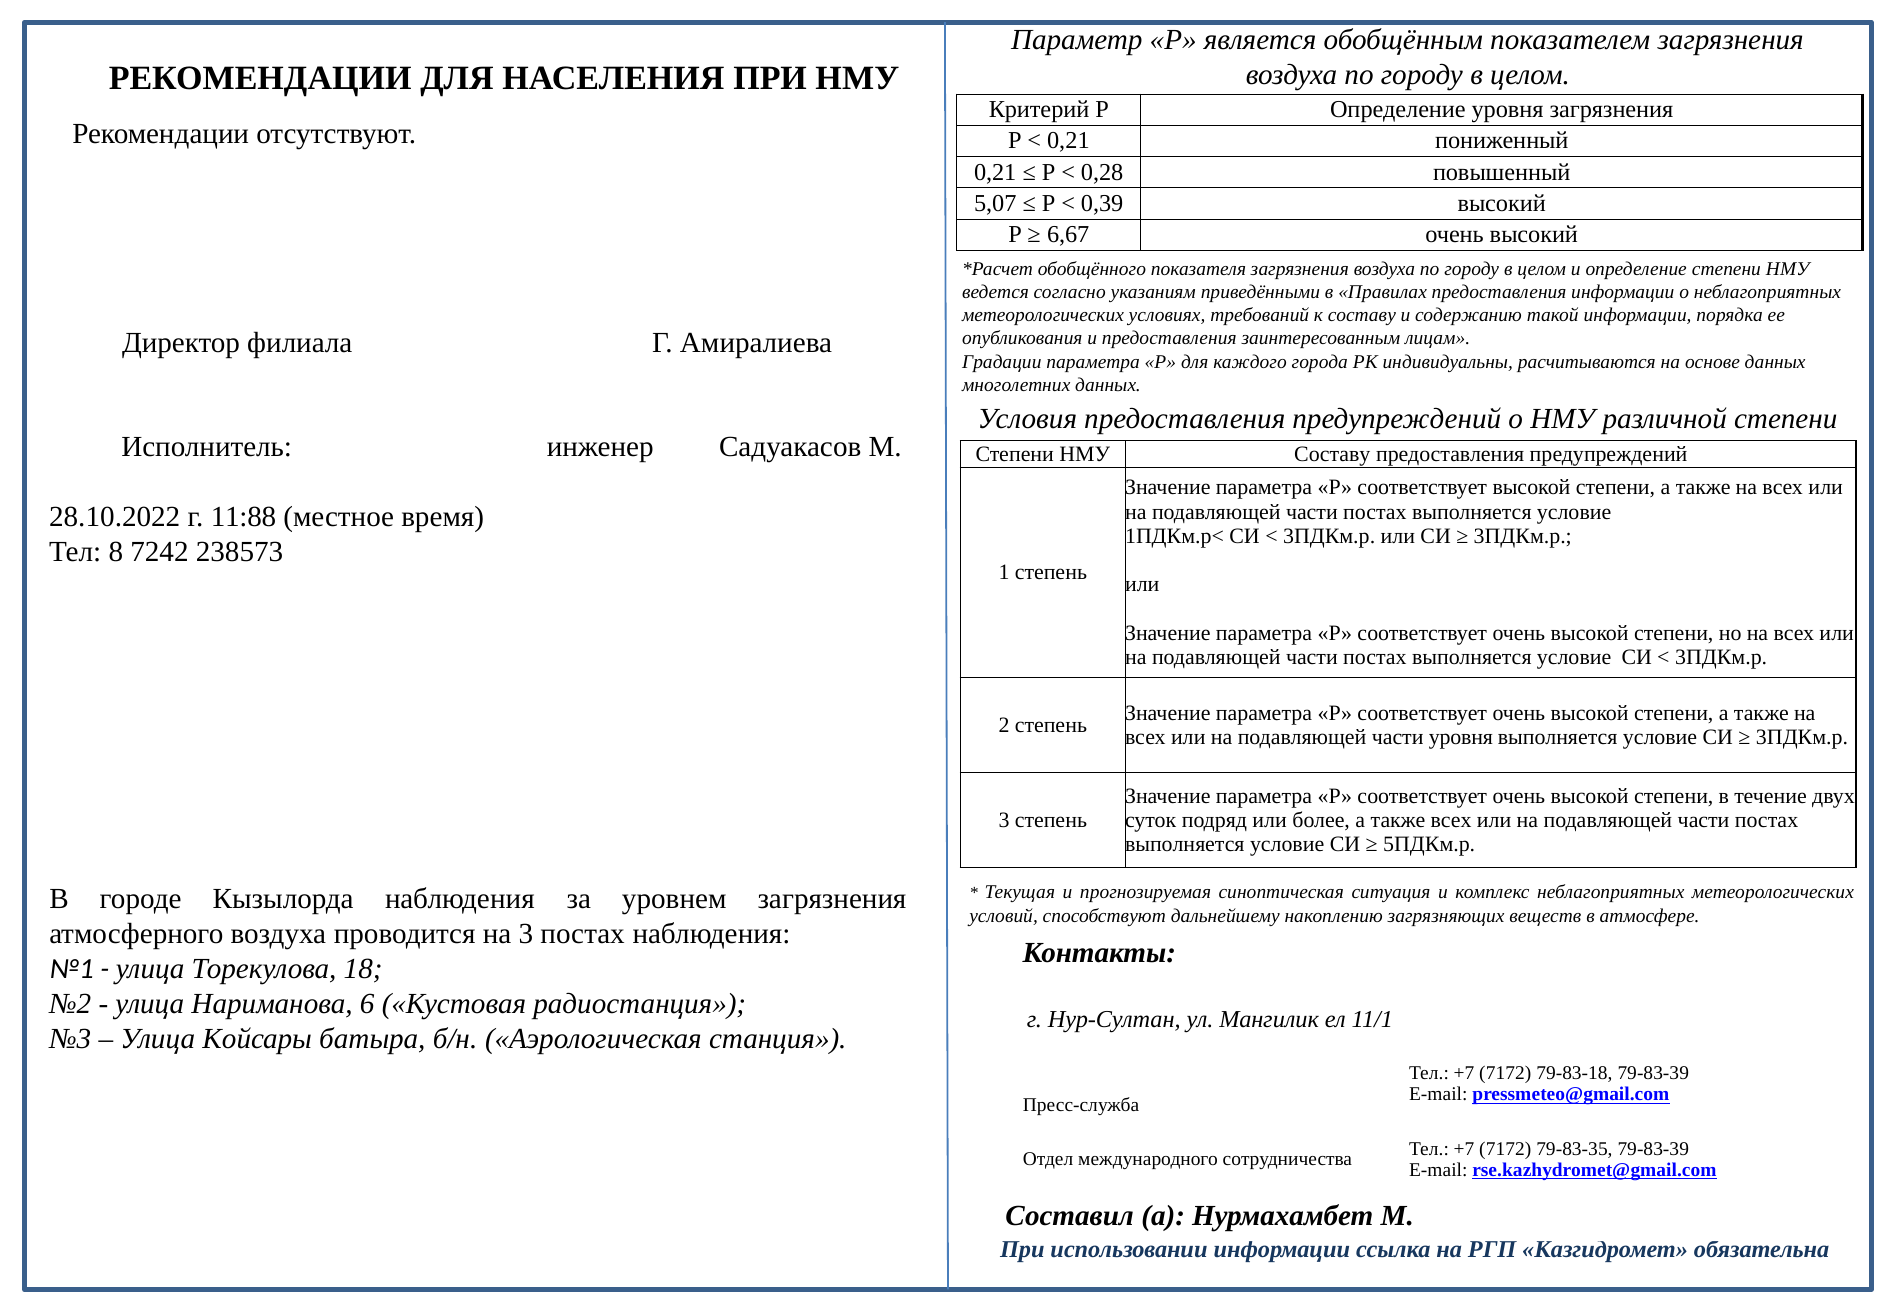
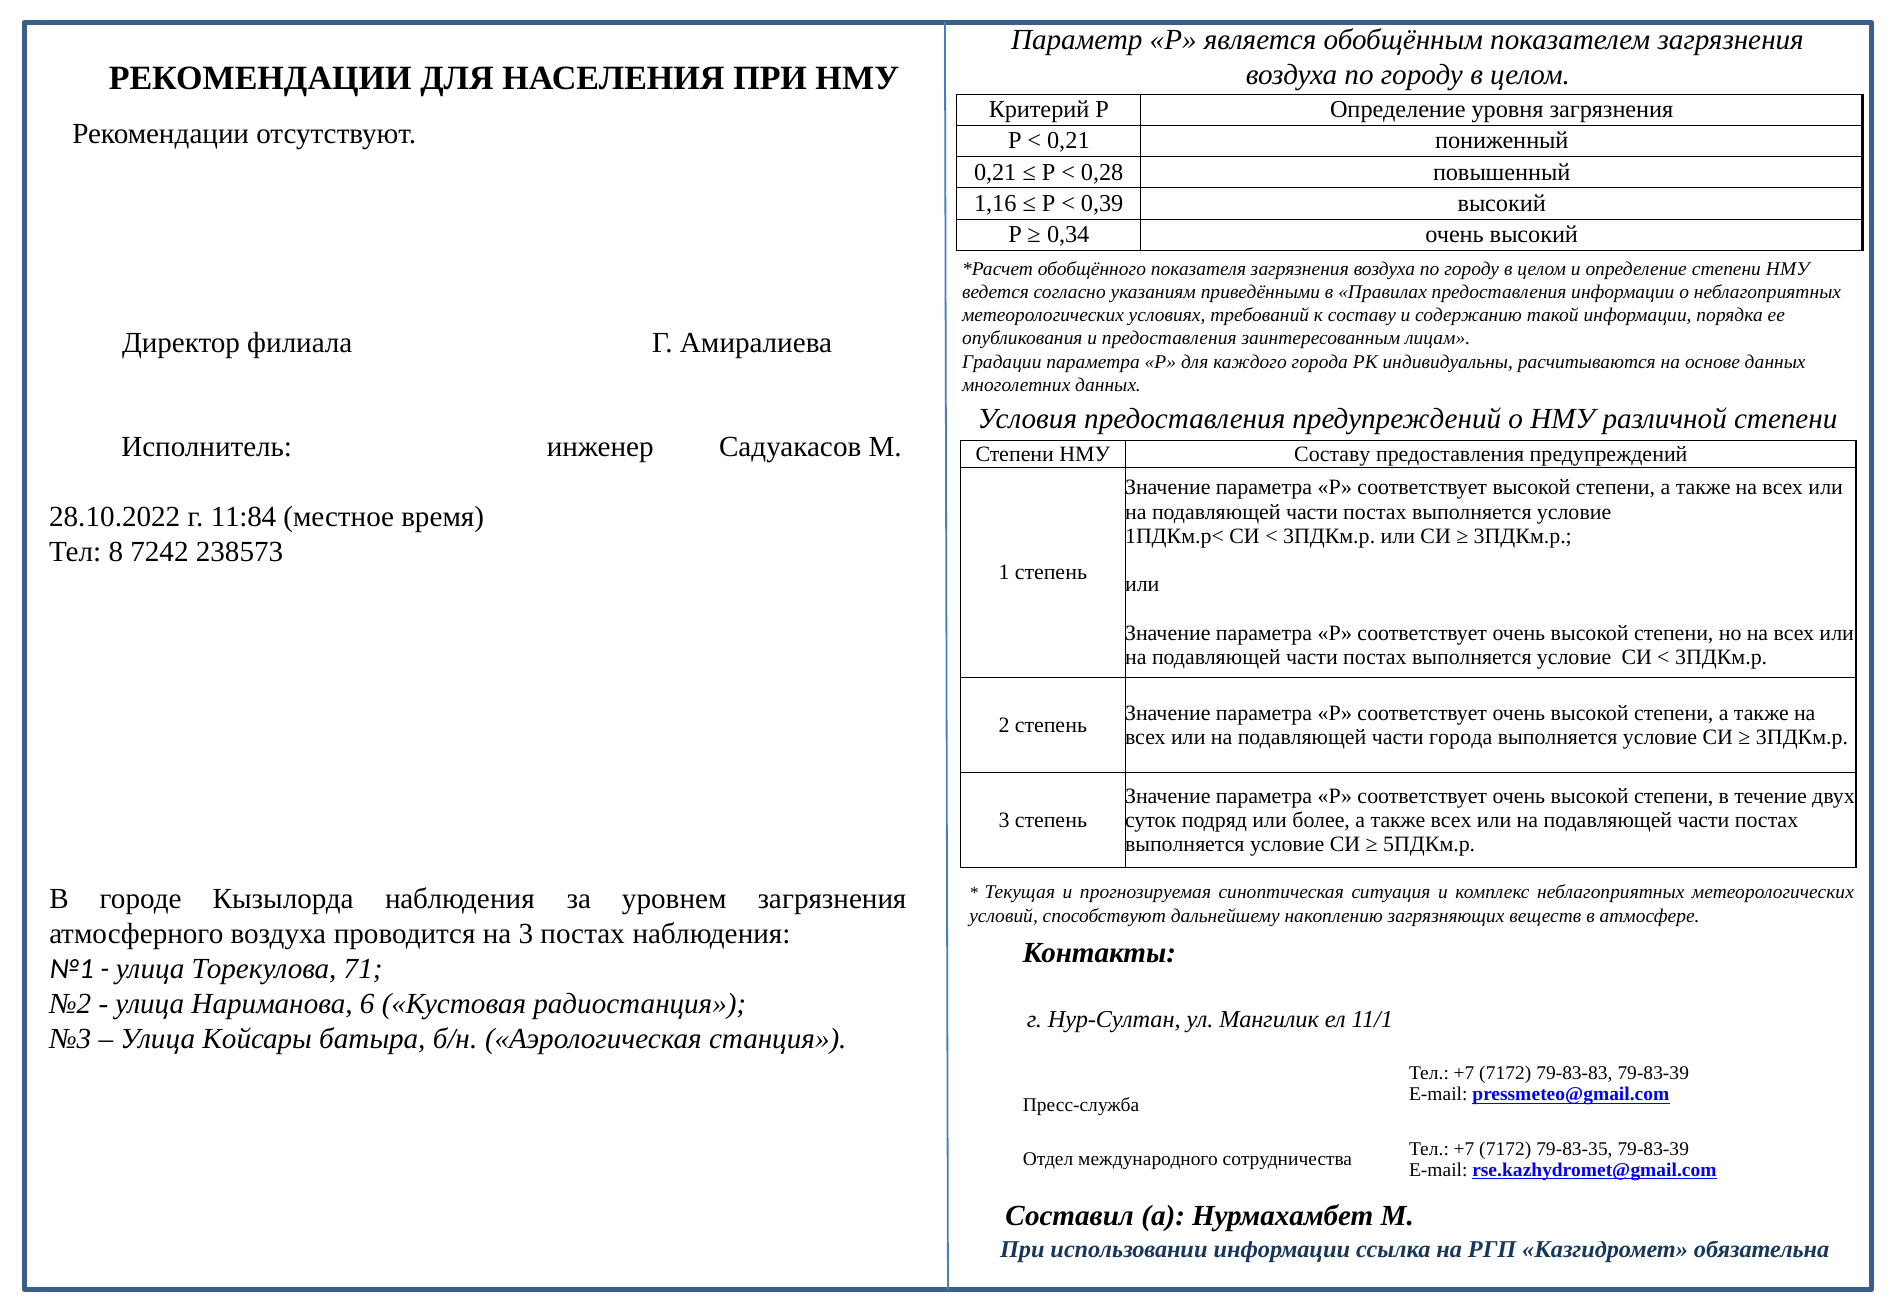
5,07: 5,07 -> 1,16
6,67: 6,67 -> 0,34
11:88: 11:88 -> 11:84
части уровня: уровня -> города
18: 18 -> 71
79-83-18: 79-83-18 -> 79-83-83
